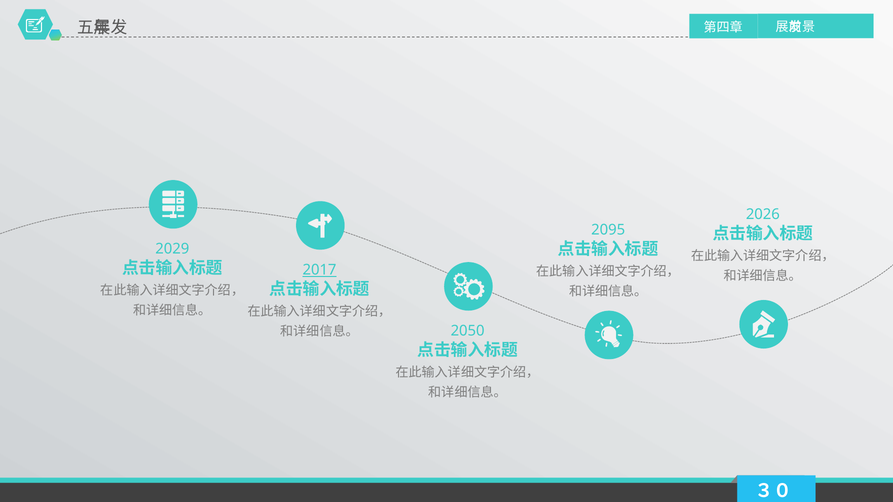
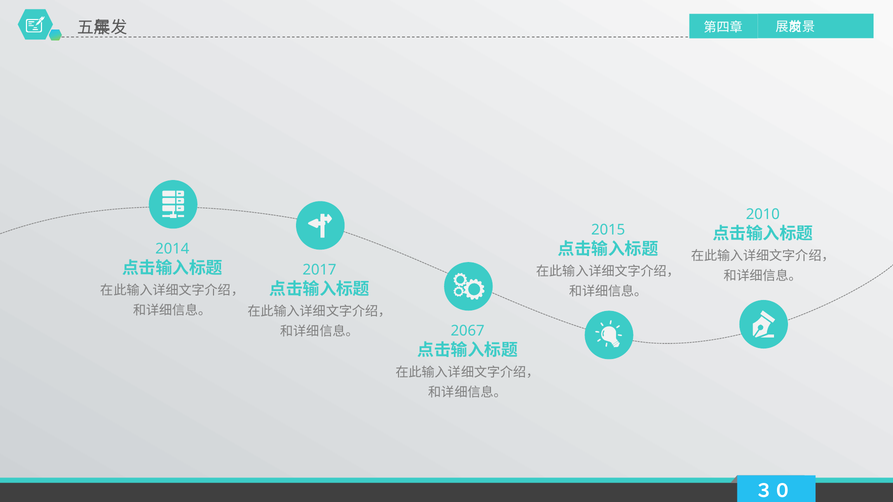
2026: 2026 -> 2010
2095: 2095 -> 2015
2029: 2029 -> 2014
2017 underline: present -> none
2050: 2050 -> 2067
